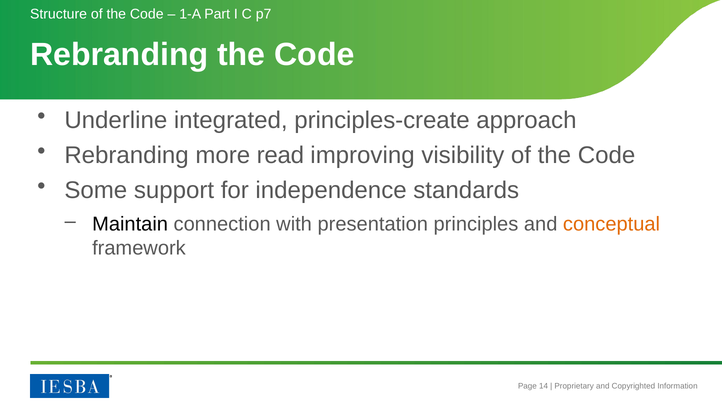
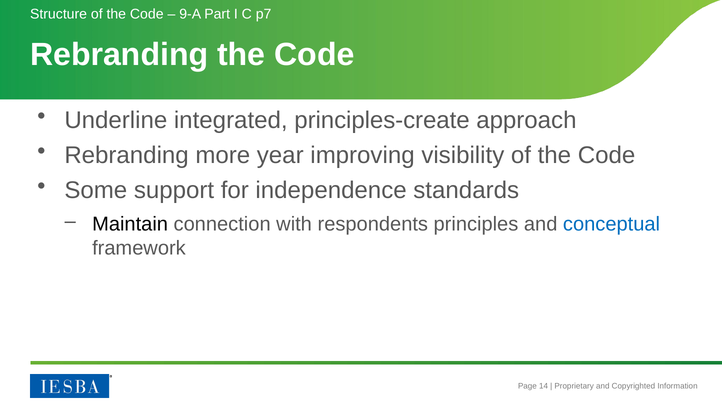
1-A: 1-A -> 9-A
read: read -> year
presentation: presentation -> respondents
conceptual colour: orange -> blue
